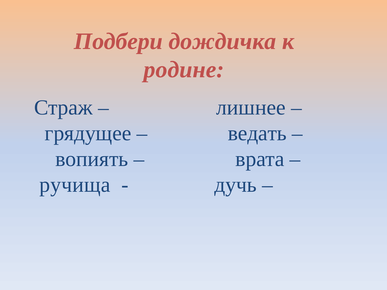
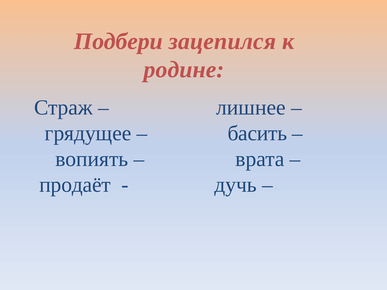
дождичка: дождичка -> зацепился
ведать: ведать -> басить
ручища: ручища -> продаёт
